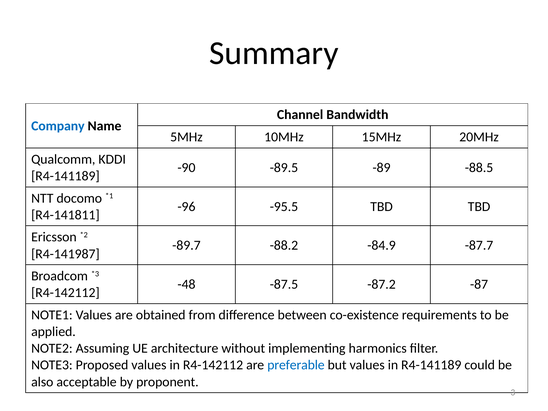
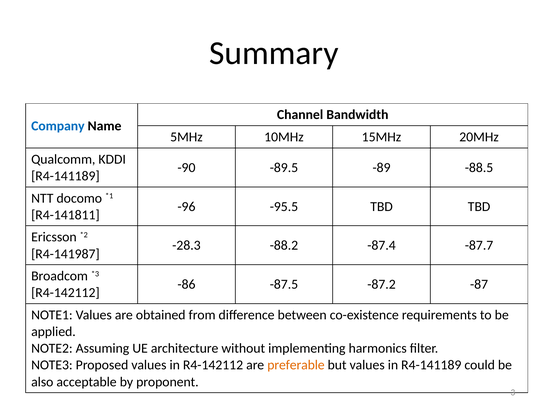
-89.7: -89.7 -> -28.3
-84.9: -84.9 -> -87.4
-48: -48 -> -86
preferable colour: blue -> orange
